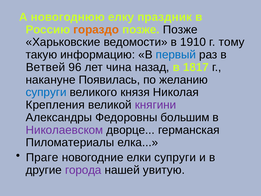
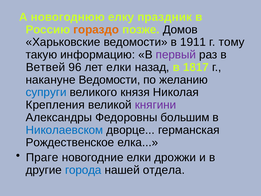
позже Позже: Позже -> Домов
1910: 1910 -> 1911
первый colour: blue -> purple
лет чина: чина -> елки
накануне Появилась: Появилась -> Ведомости
Николаевском colour: purple -> blue
Пиломатериалы: Пиломатериалы -> Рождественское
елки супруги: супруги -> дрожжи
города colour: purple -> blue
увитую: увитую -> отдела
